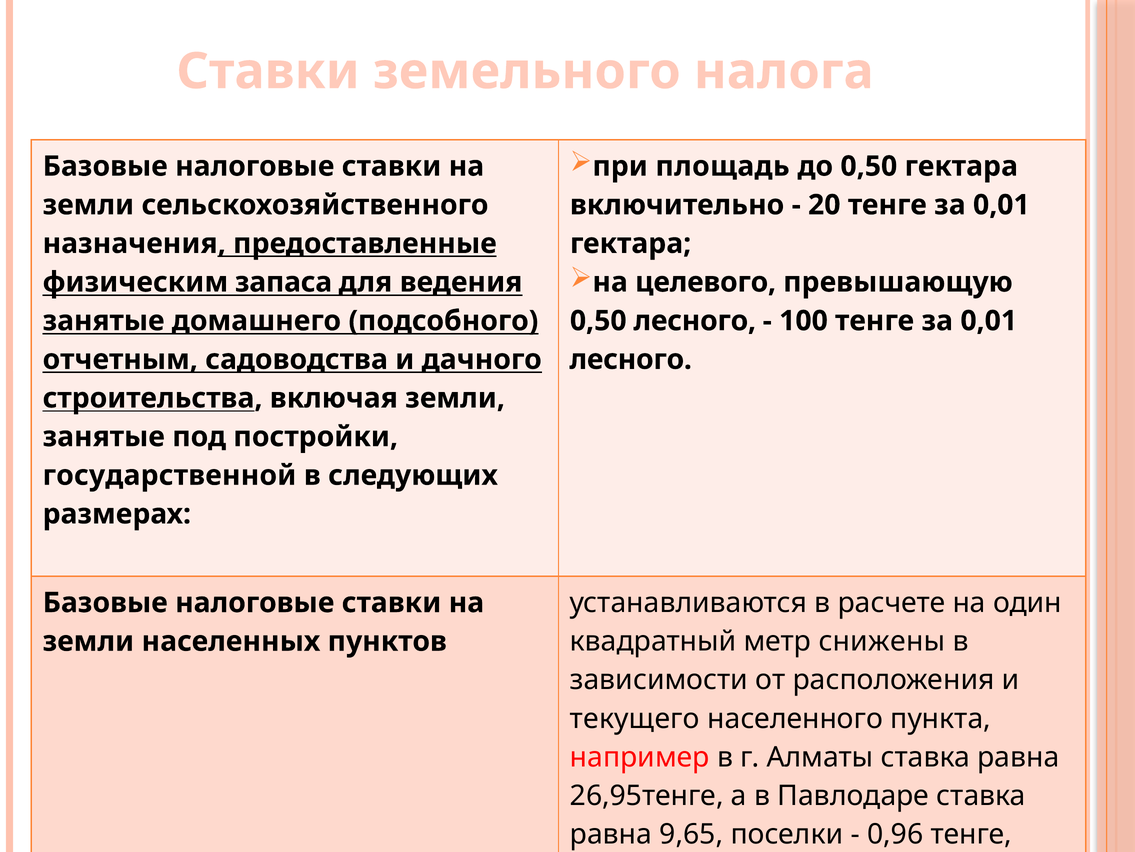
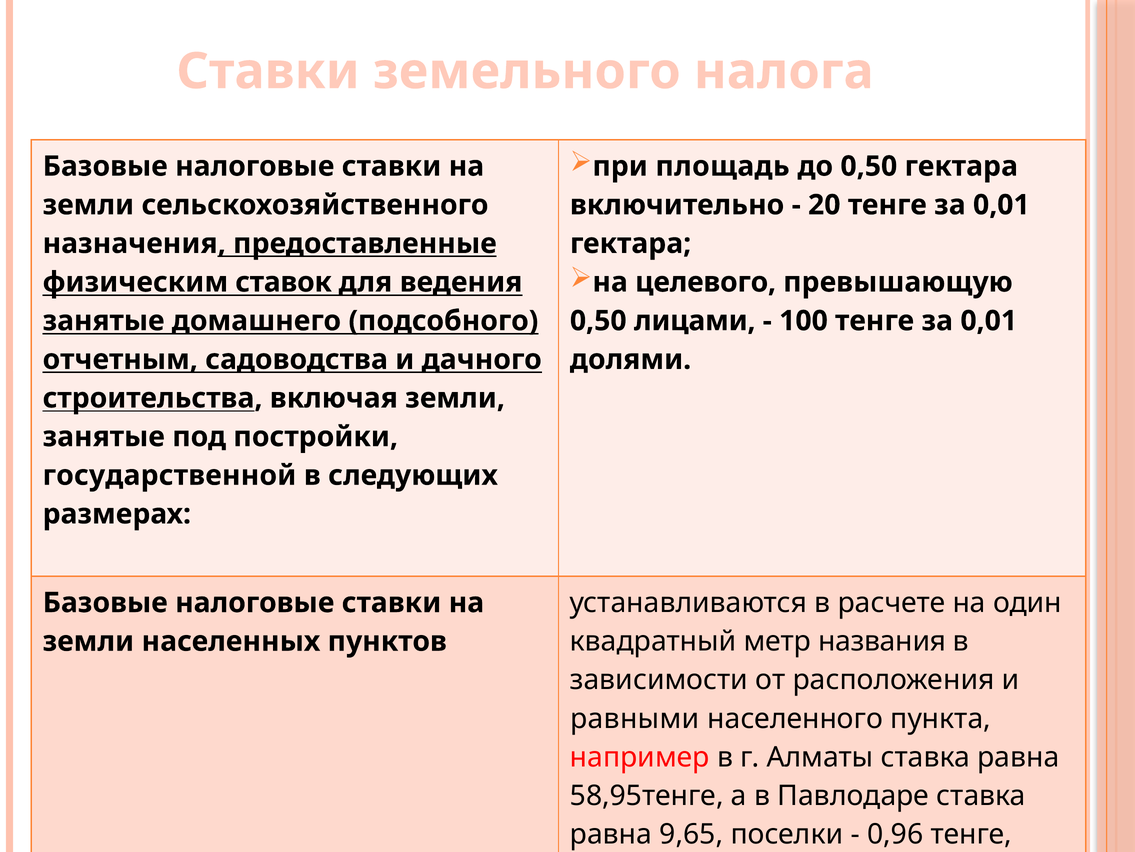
запаса: запаса -> ставок
0,50 лесного: лесного -> лицами
лесного at (631, 359): лесного -> долями
снижены: снижены -> названия
текущего: текущего -> равными
26,95тенге: 26,95тенге -> 58,95тенге
